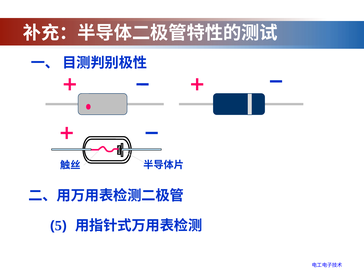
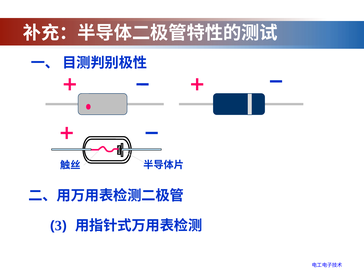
5: 5 -> 3
